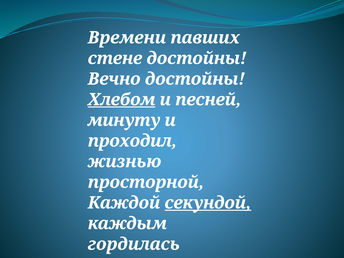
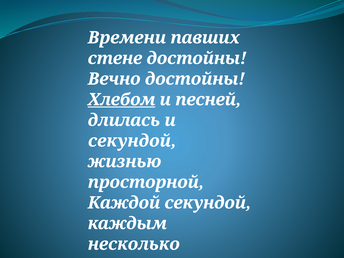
минуту: минуту -> длилась
проходил at (132, 141): проходил -> секундой
секундой at (208, 203) underline: present -> none
гордилась: гордилась -> несколько
